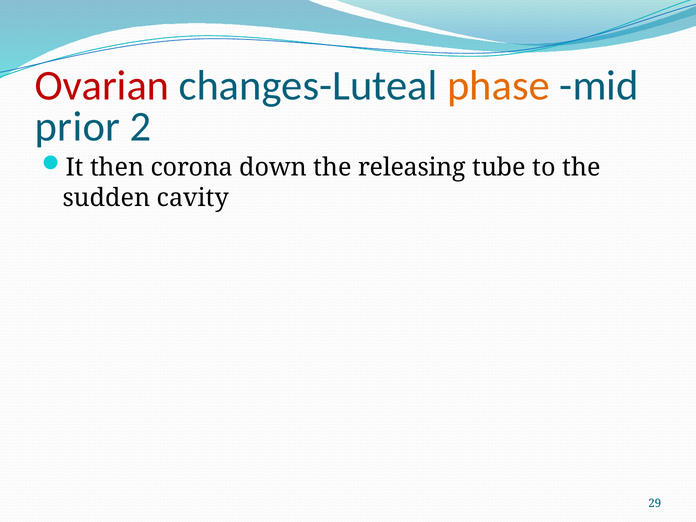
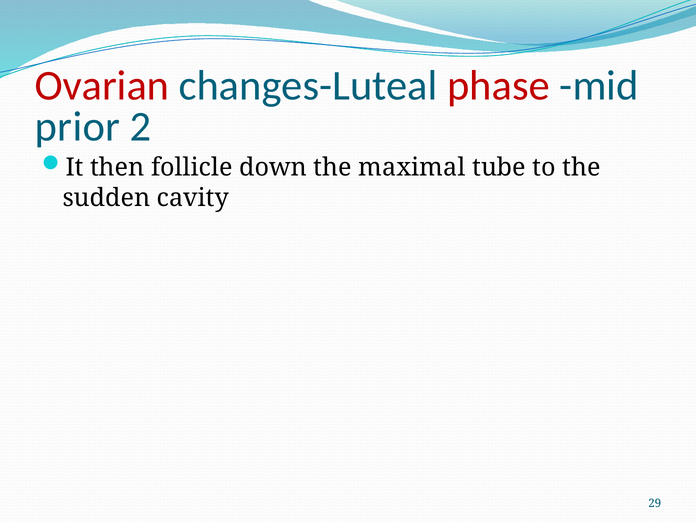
phase colour: orange -> red
corona: corona -> follicle
releasing: releasing -> maximal
